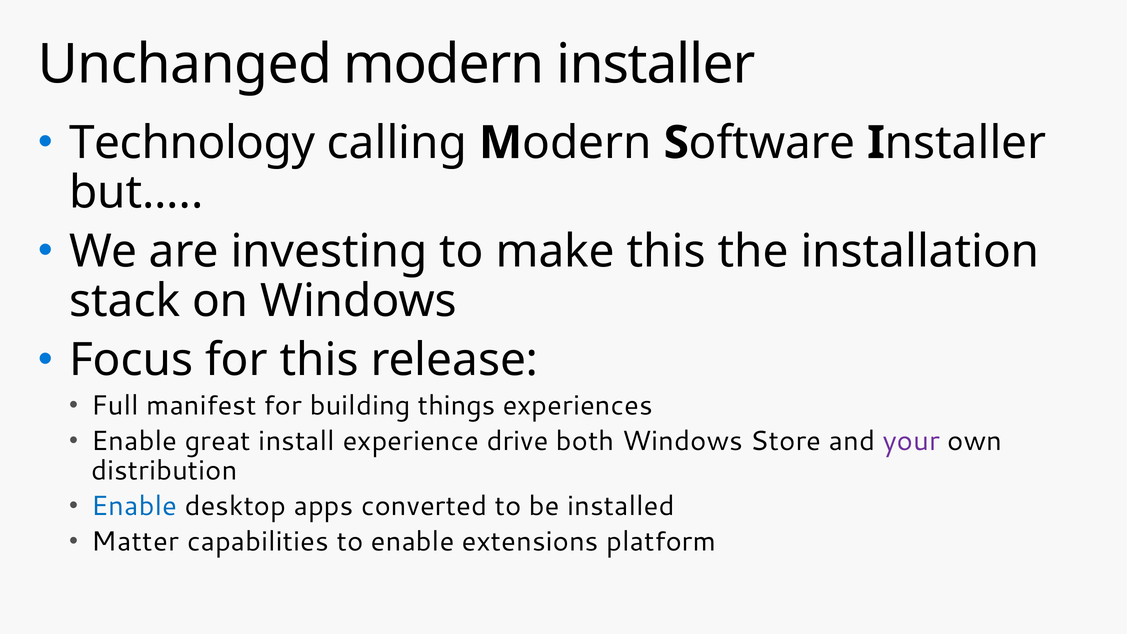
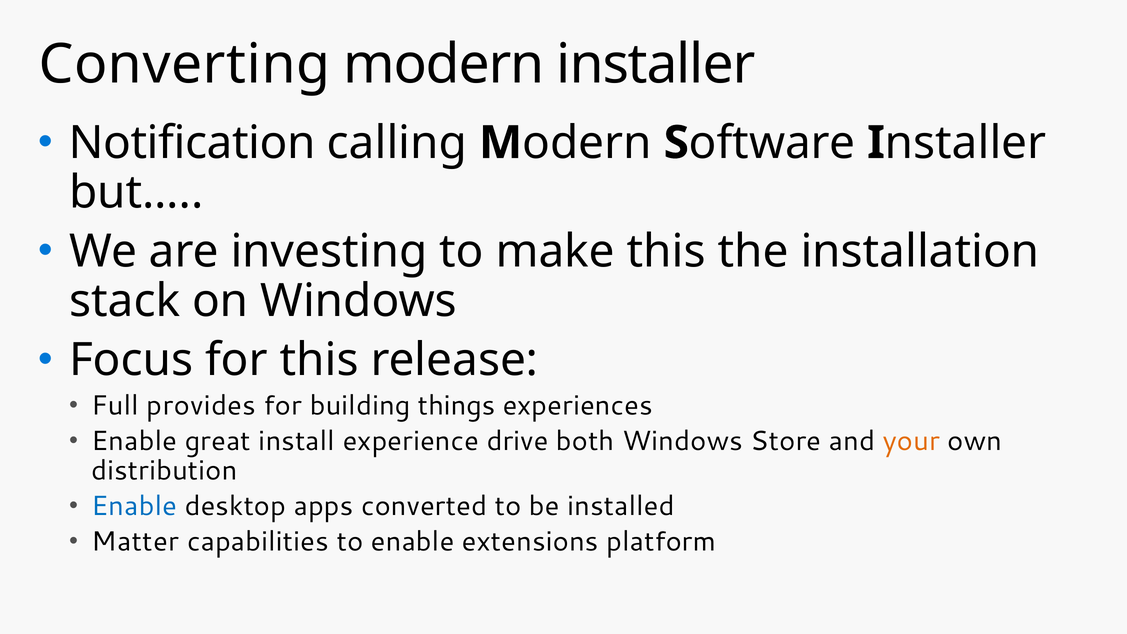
Unchanged: Unchanged -> Converting
Technology: Technology -> Notification
manifest: manifest -> provides
your colour: purple -> orange
